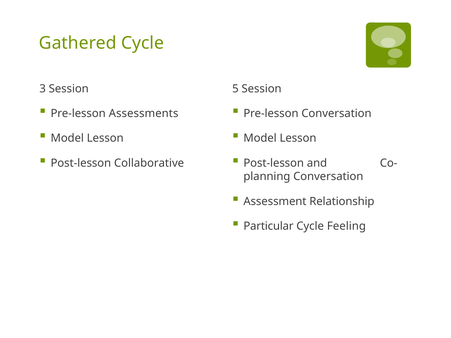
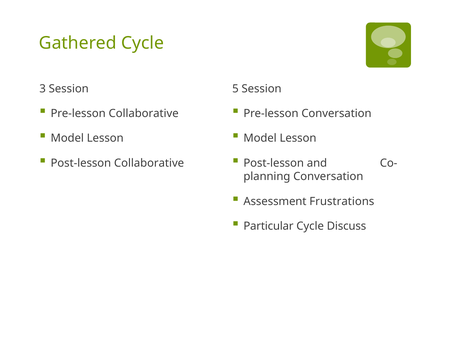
Pre-lesson Assessments: Assessments -> Collaborative
Relationship: Relationship -> Frustrations
Feeling: Feeling -> Discuss
